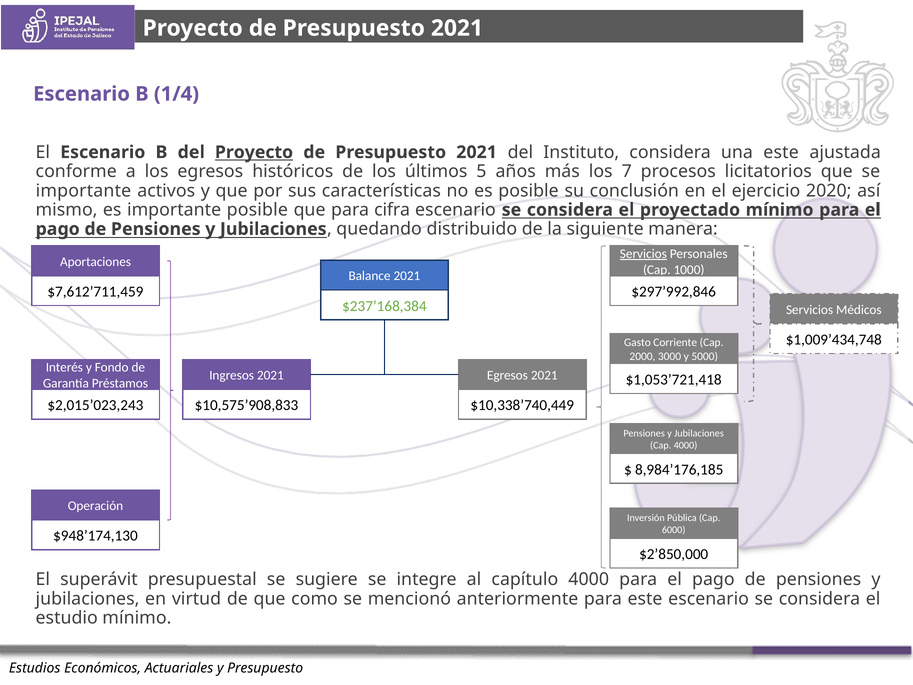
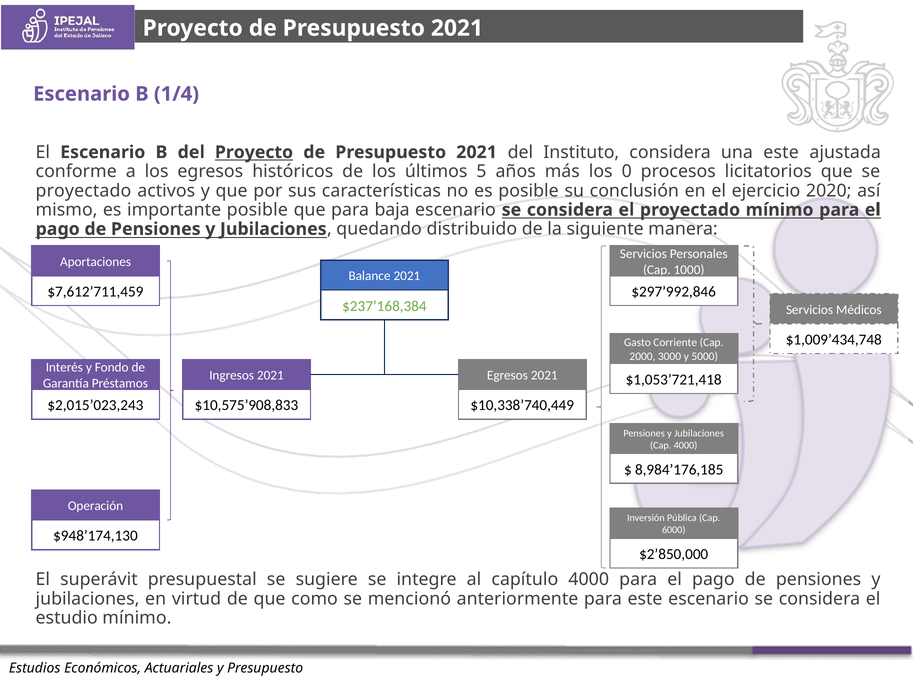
7: 7 -> 0
importante at (83, 191): importante -> proyectado
cifra: cifra -> baja
Servicios at (643, 254) underline: present -> none
